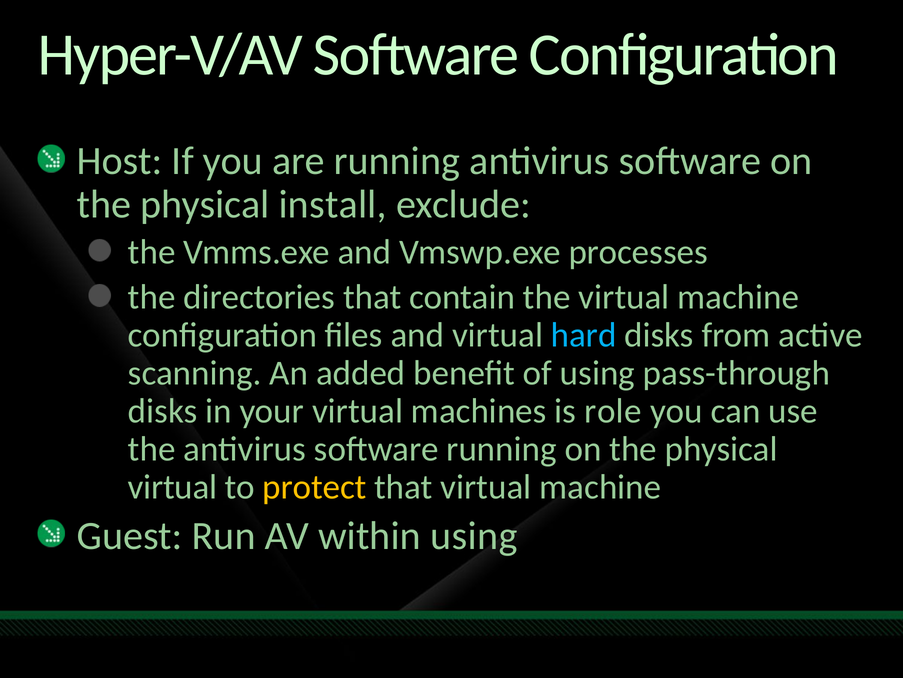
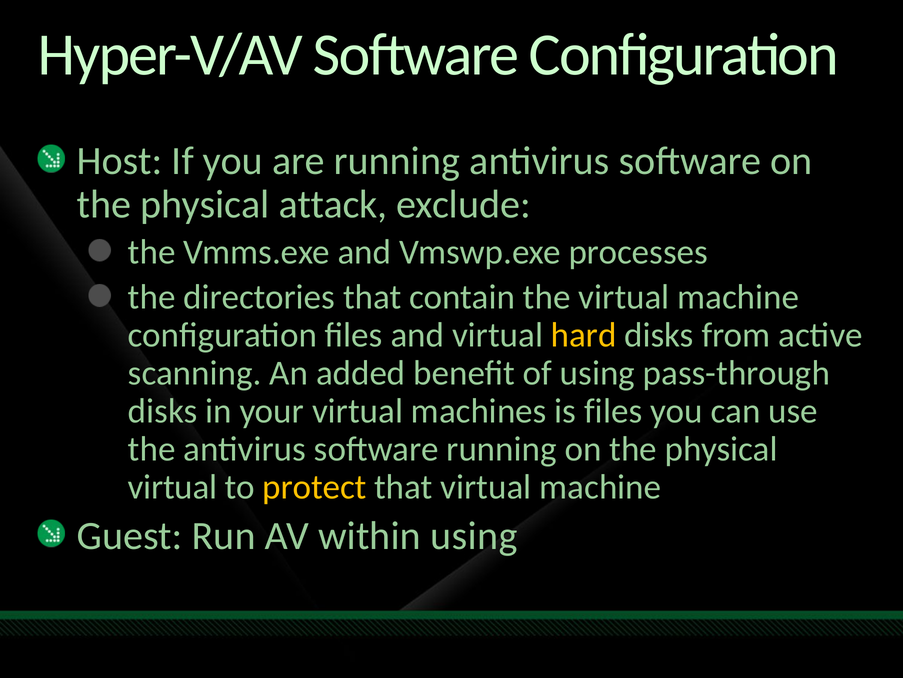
install: install -> attack
hard colour: light blue -> yellow
is role: role -> files
